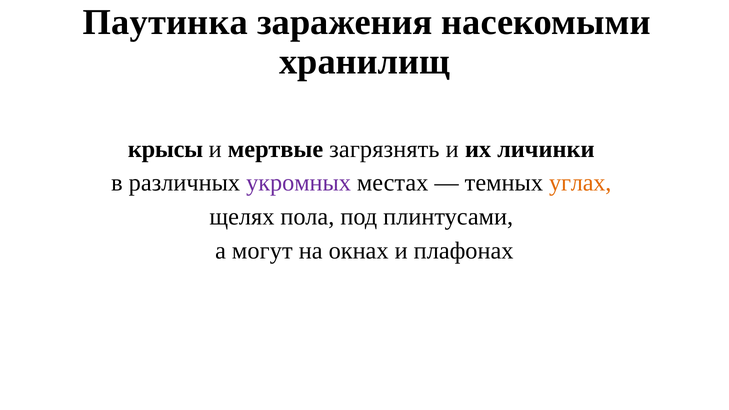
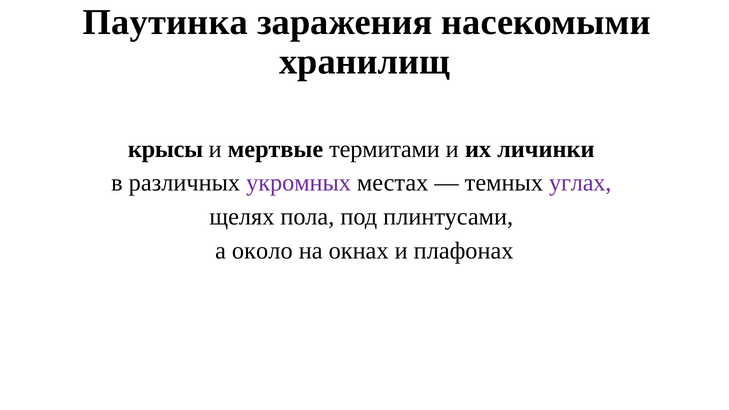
загрязнять: загрязнять -> термитами
углах colour: orange -> purple
могут: могут -> около
